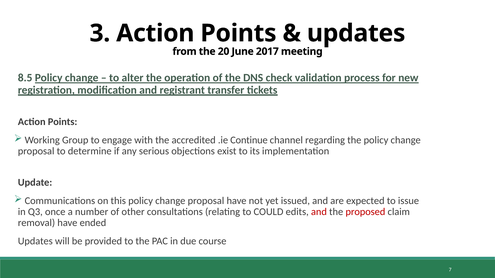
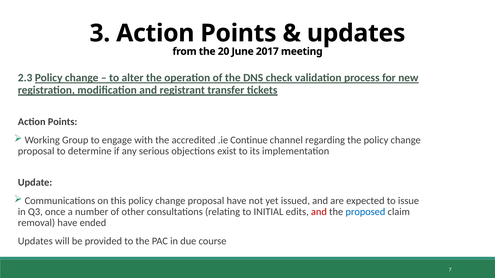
8.5: 8.5 -> 2.3
COULD: COULD -> INITIAL
proposed colour: red -> blue
